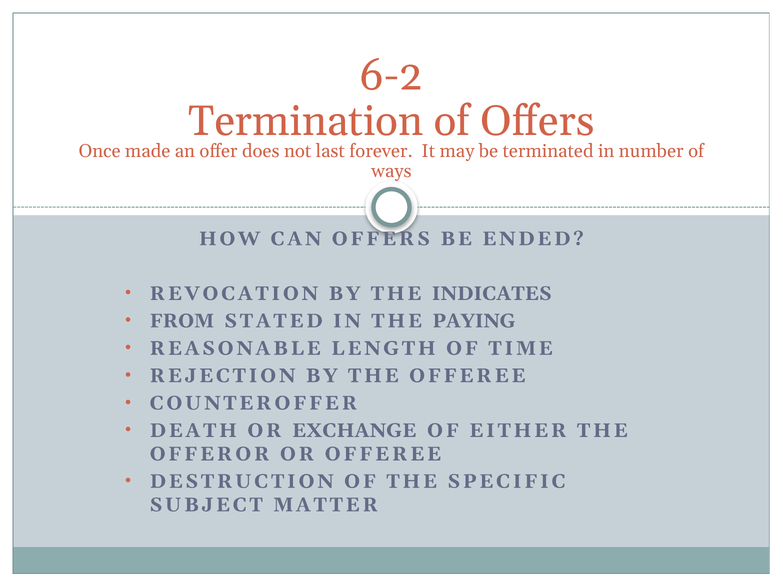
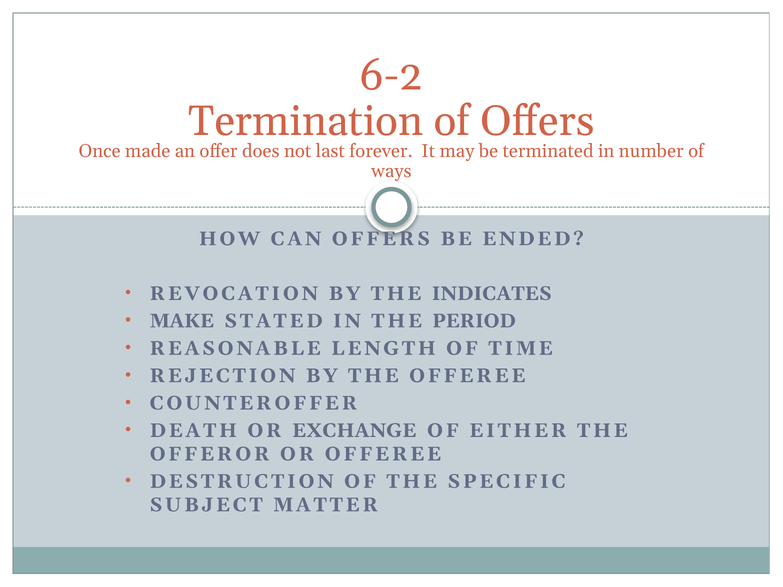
FROM: FROM -> MAKE
PAYING: PAYING -> PERIOD
